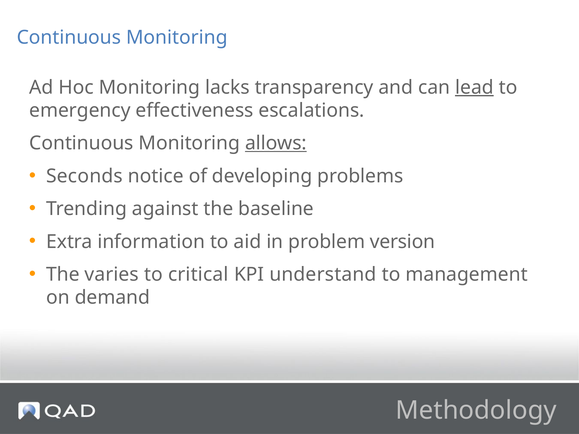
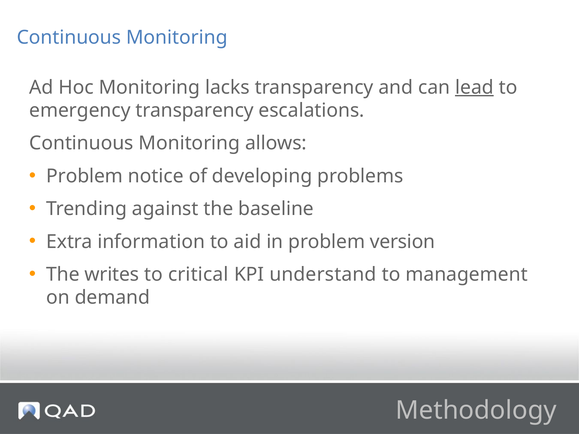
emergency effectiveness: effectiveness -> transparency
allows underline: present -> none
Seconds at (84, 176): Seconds -> Problem
varies: varies -> writes
